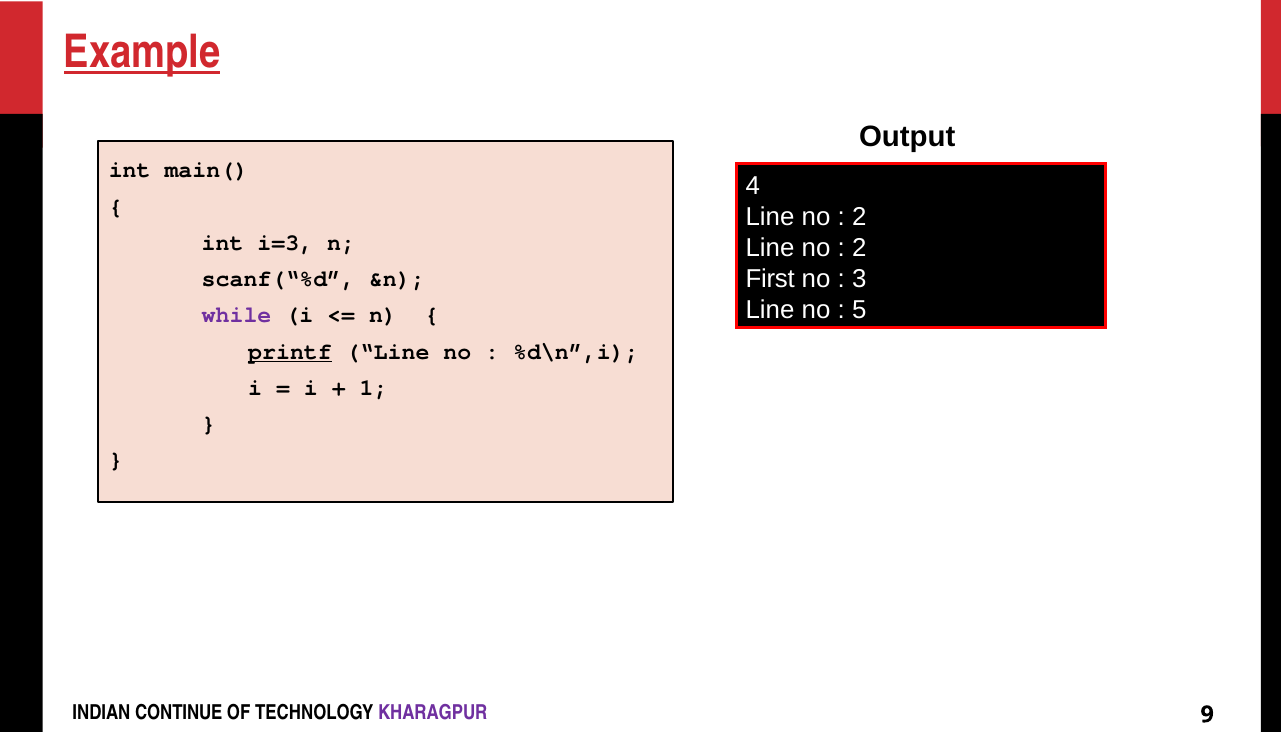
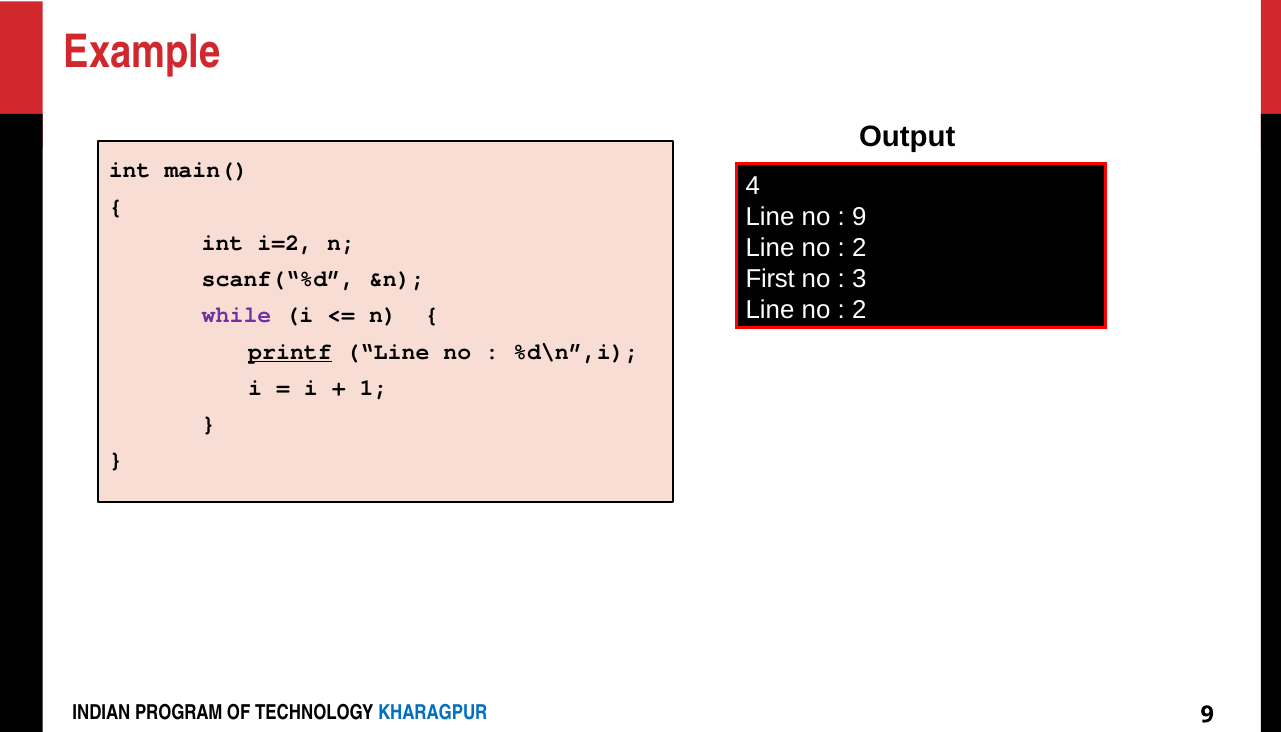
Example underline: present -> none
2 at (859, 217): 2 -> 9
i=3: i=3 -> i=2
5 at (859, 309): 5 -> 2
CONTINUE: CONTINUE -> PROGRAM
KHARAGPUR colour: purple -> blue
